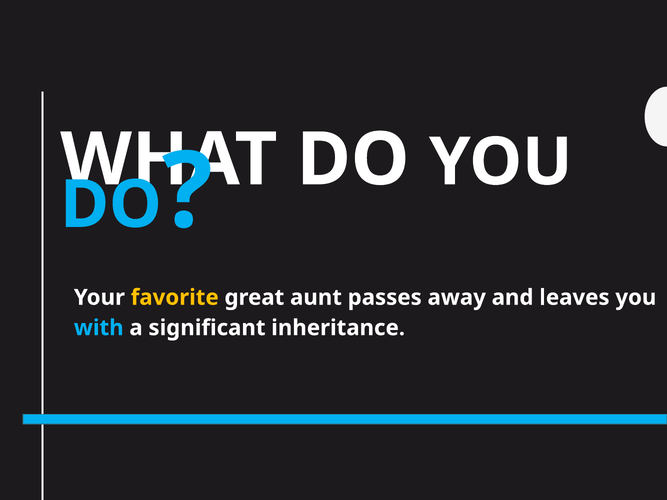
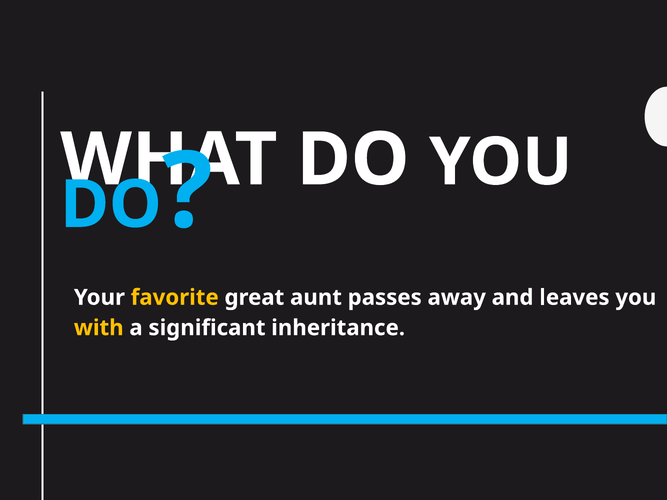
with colour: light blue -> yellow
